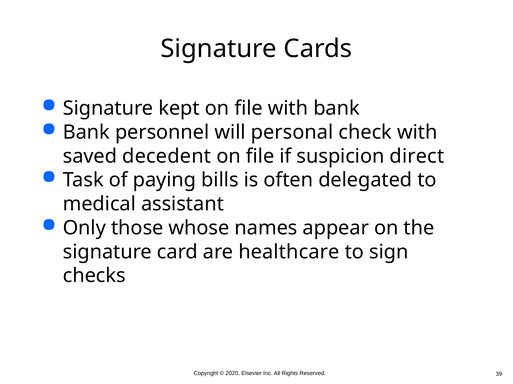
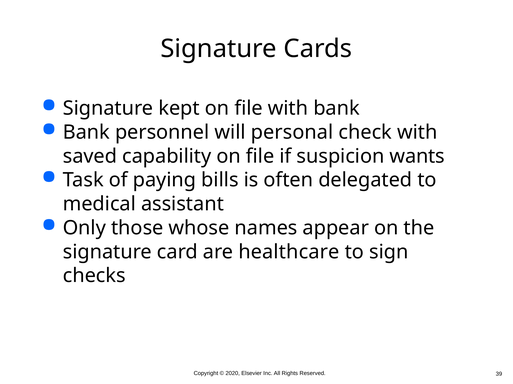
decedent: decedent -> capability
direct: direct -> wants
